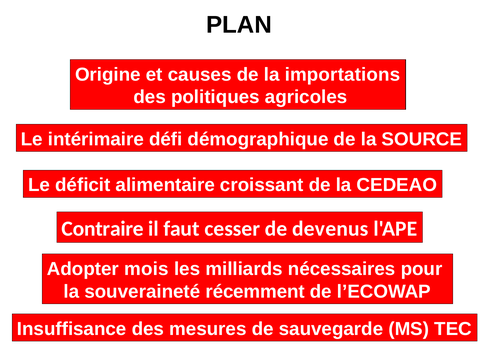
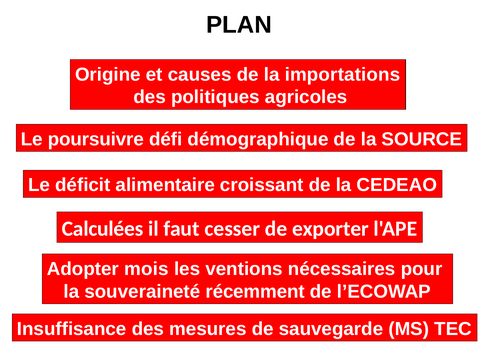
intérimaire: intérimaire -> poursuivre
Contraire: Contraire -> Calculées
devenus: devenus -> exporter
milliards: milliards -> ventions
